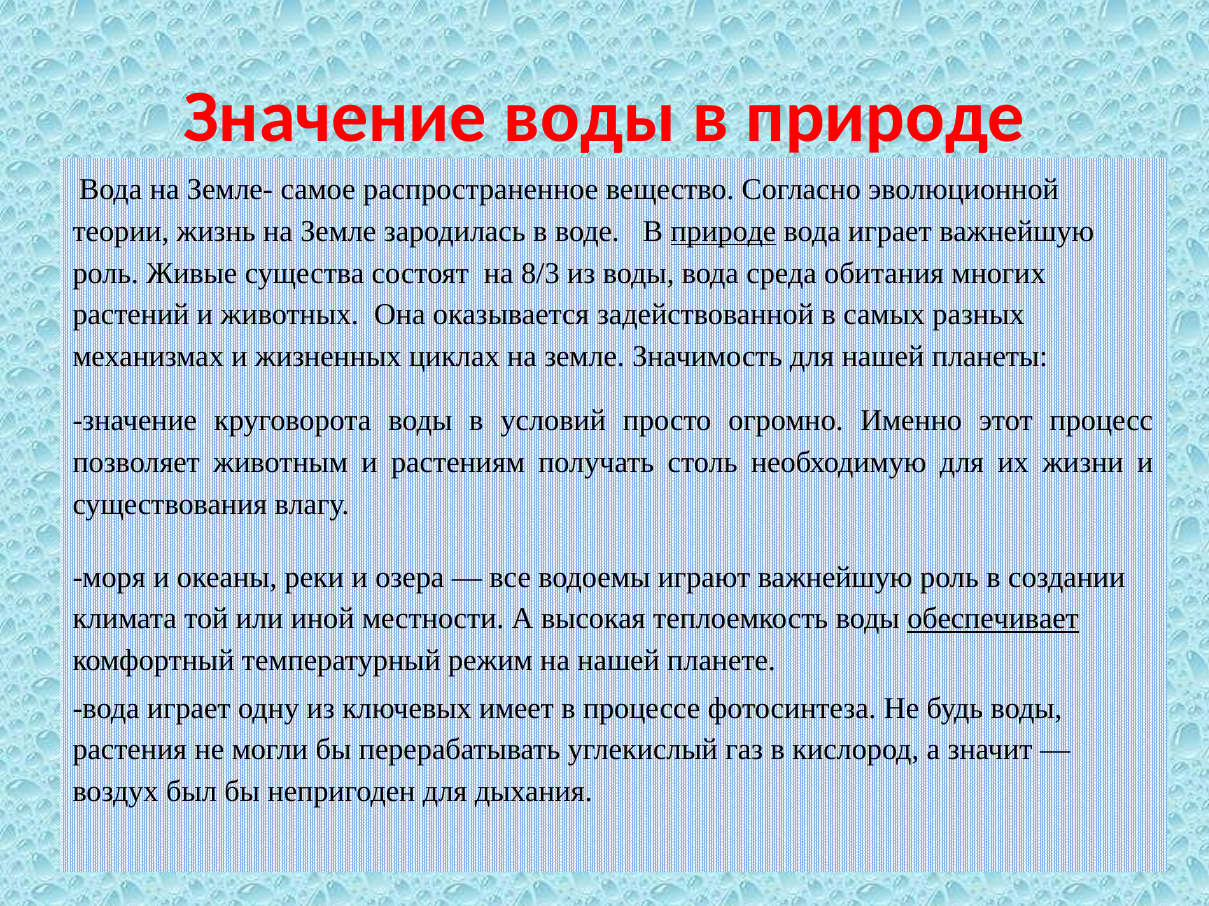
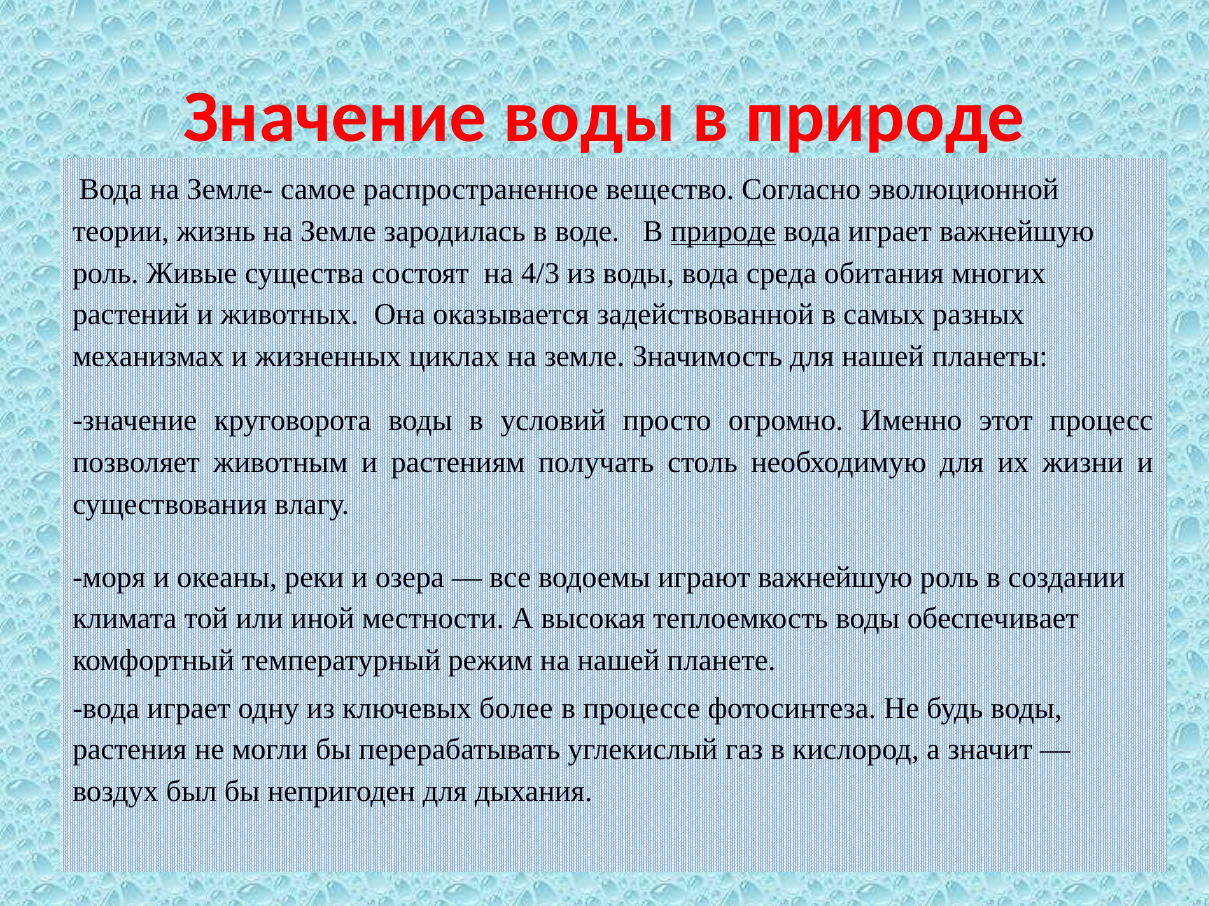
8/3: 8/3 -> 4/3
обеспечивает underline: present -> none
имеет: имеет -> более
